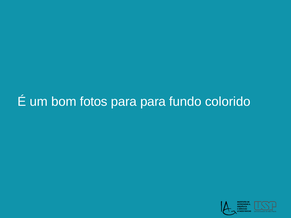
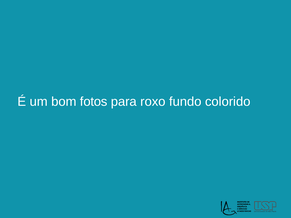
para para: para -> roxo
